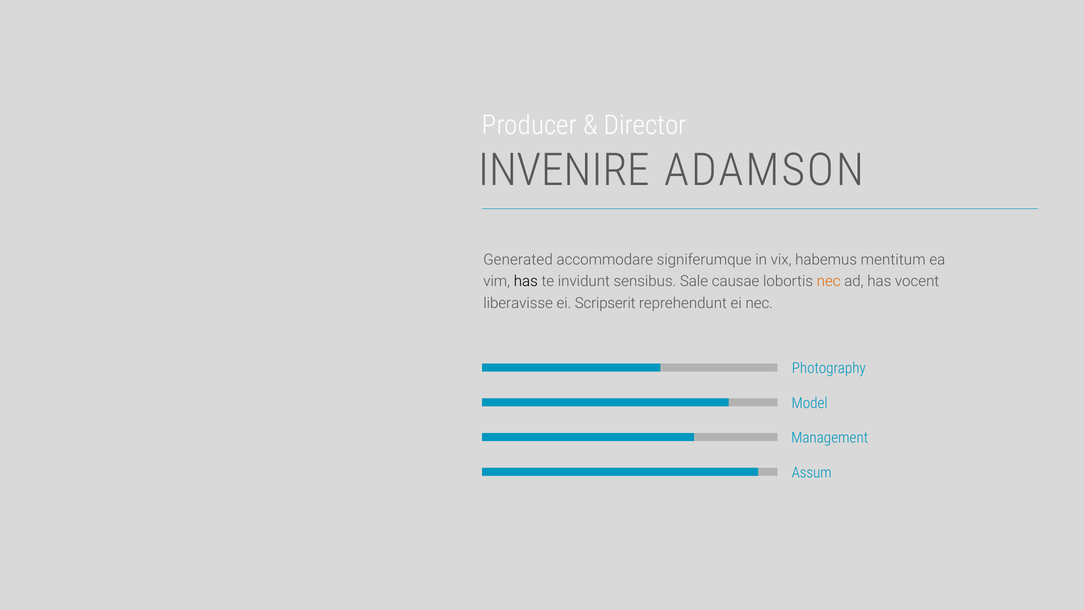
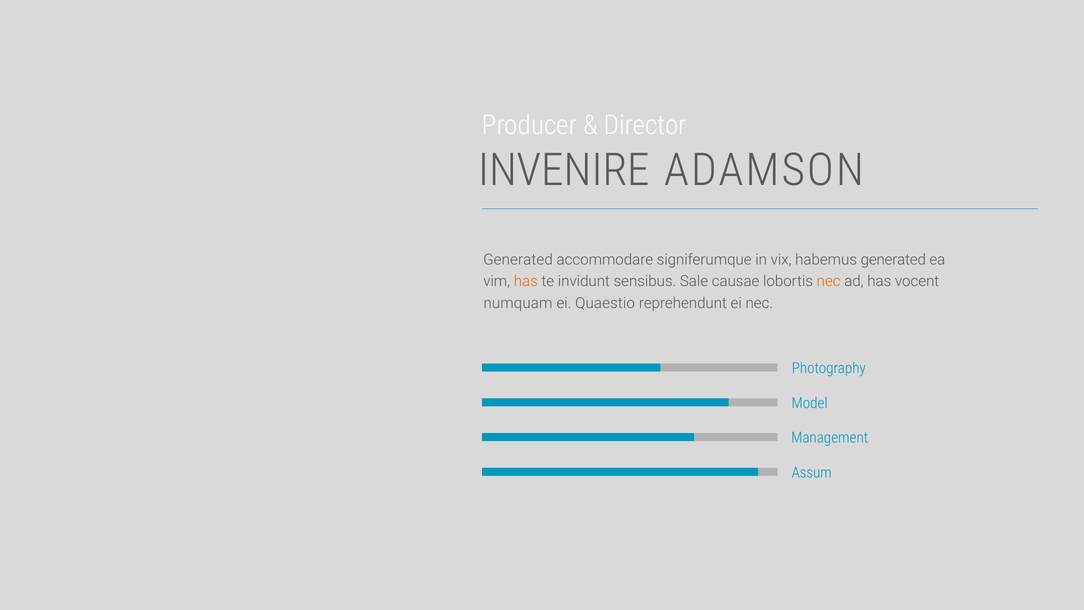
habemus mentitum: mentitum -> generated
has at (526, 281) colour: black -> orange
liberavisse: liberavisse -> numquam
Scripserit: Scripserit -> Quaestio
